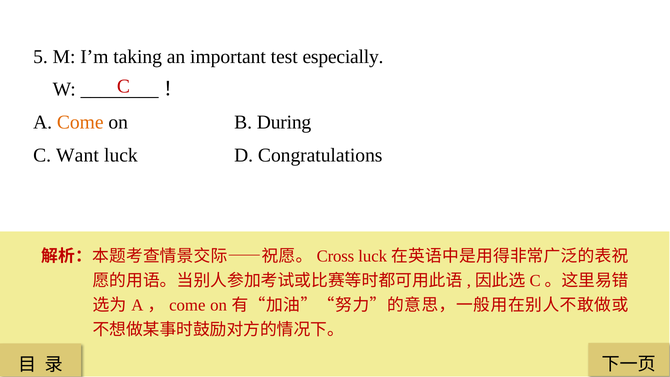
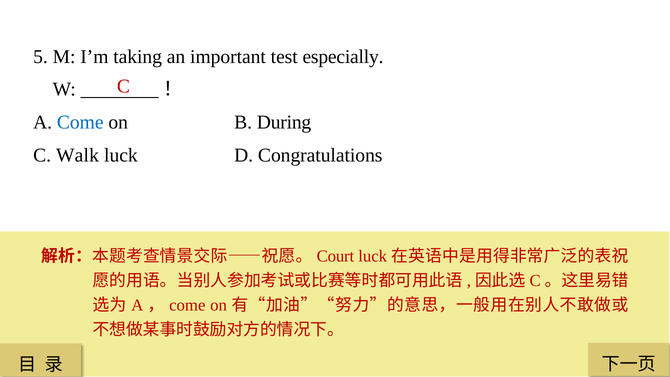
Come at (80, 122) colour: orange -> blue
Want: Want -> Walk
Cross: Cross -> Court
